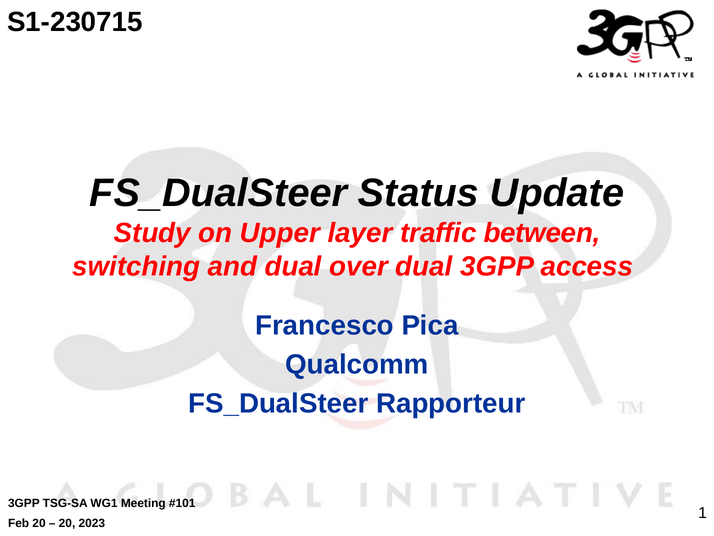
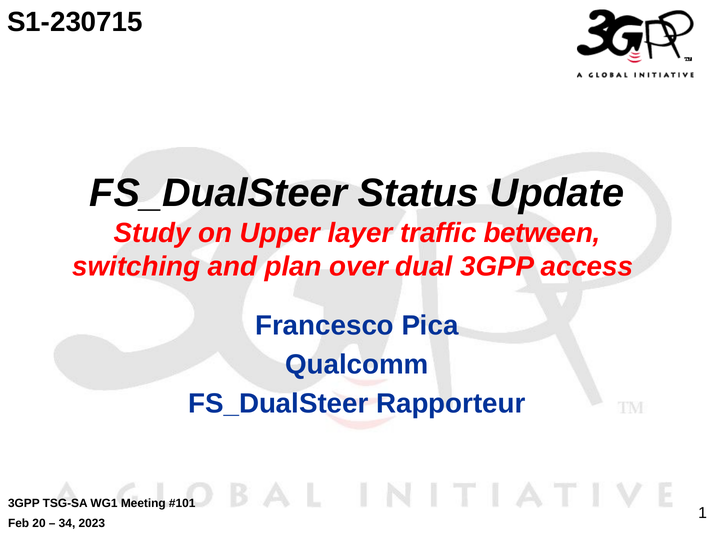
and dual: dual -> plan
20 at (67, 523): 20 -> 34
